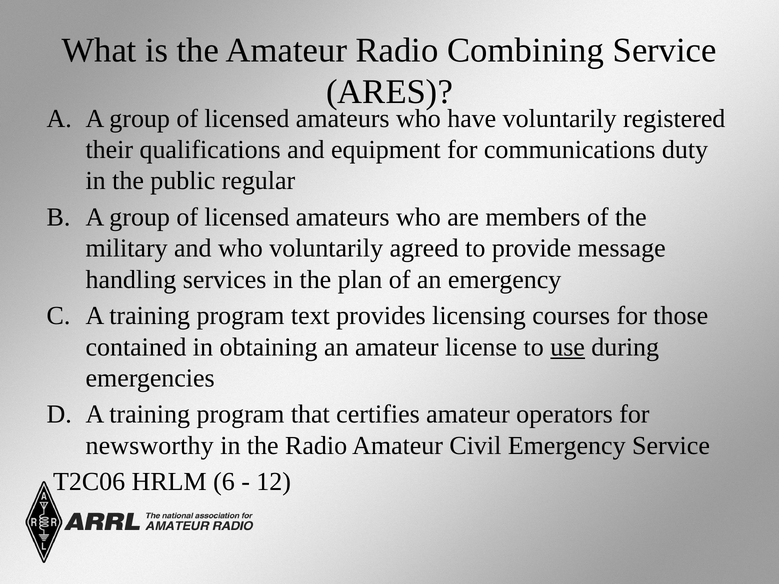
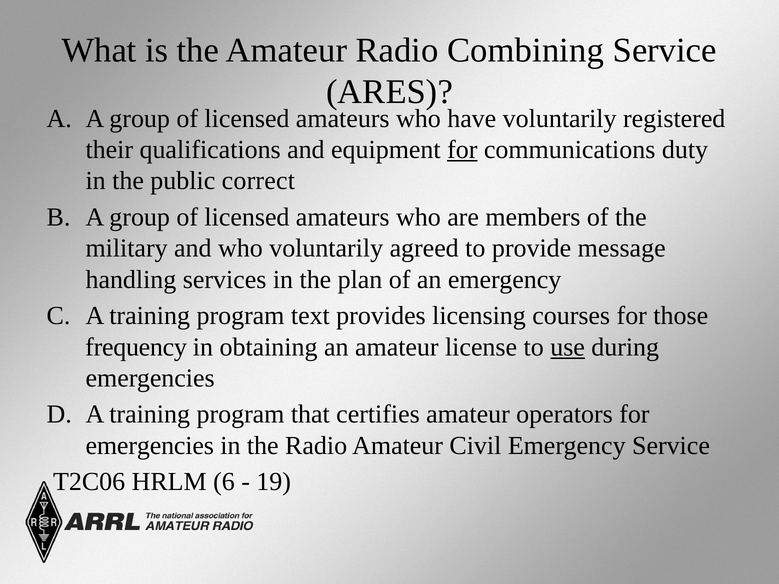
for at (462, 150) underline: none -> present
regular: regular -> correct
contained: contained -> frequency
newsworthy at (150, 446): newsworthy -> emergencies
12: 12 -> 19
